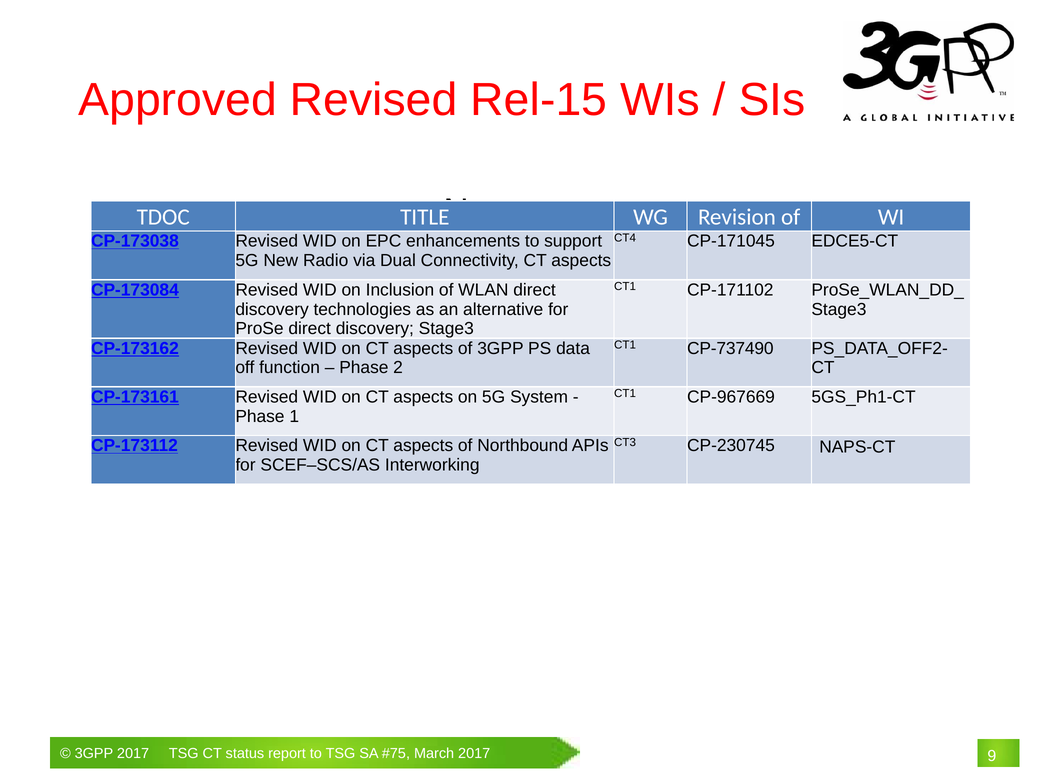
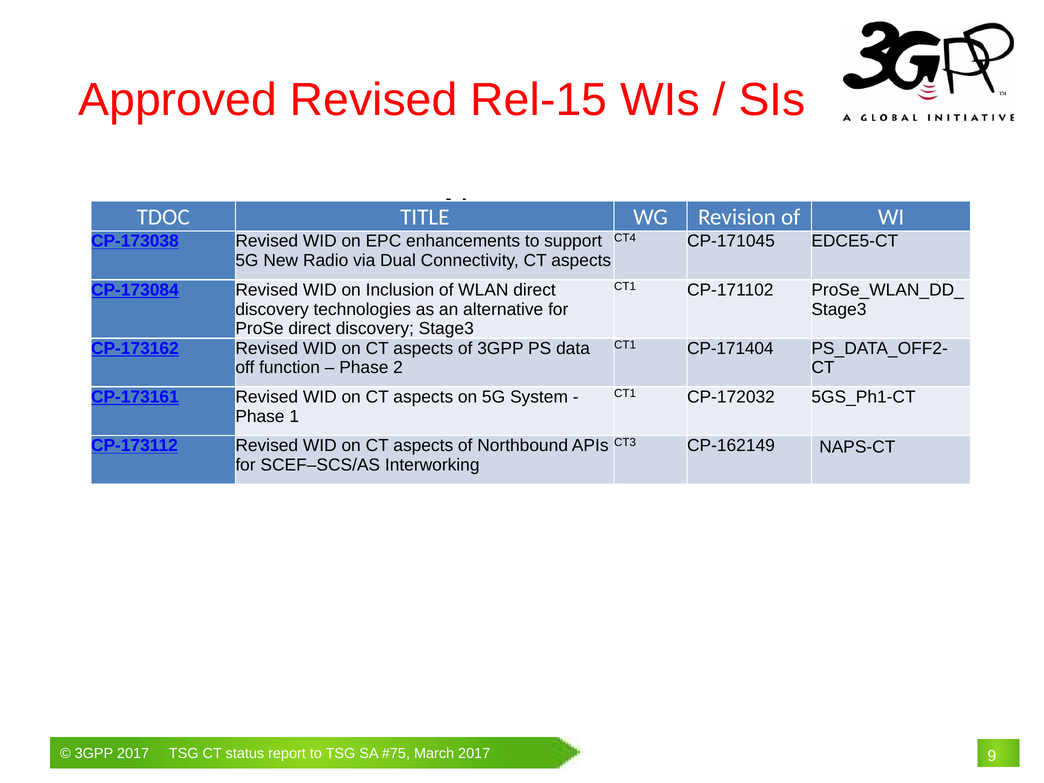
CP-737490: CP-737490 -> CP-171404
CP-967669: CP-967669 -> CP-172032
CP-230745: CP-230745 -> CP-162149
